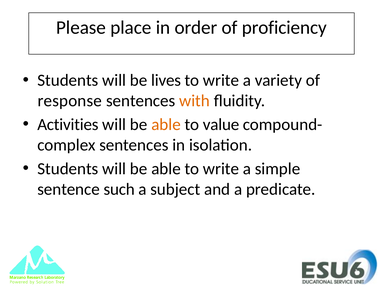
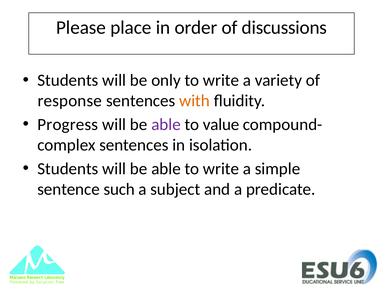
proficiency: proficiency -> discussions
lives: lives -> only
Activities: Activities -> Progress
able at (166, 125) colour: orange -> purple
